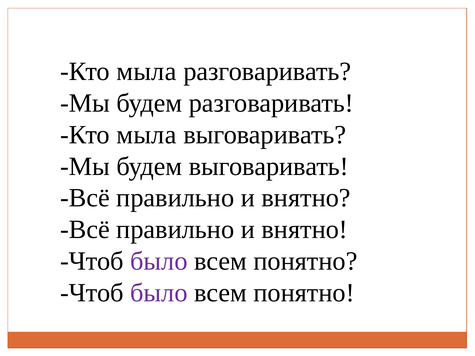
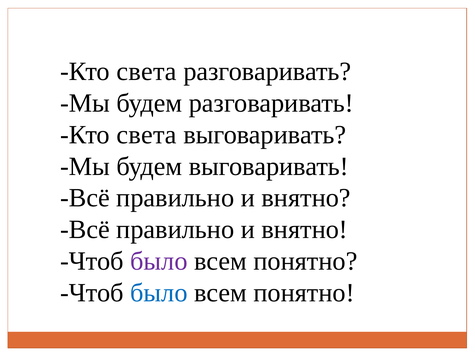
мыла at (146, 71): мыла -> света
мыла at (146, 135): мыла -> света
было at (159, 293) colour: purple -> blue
